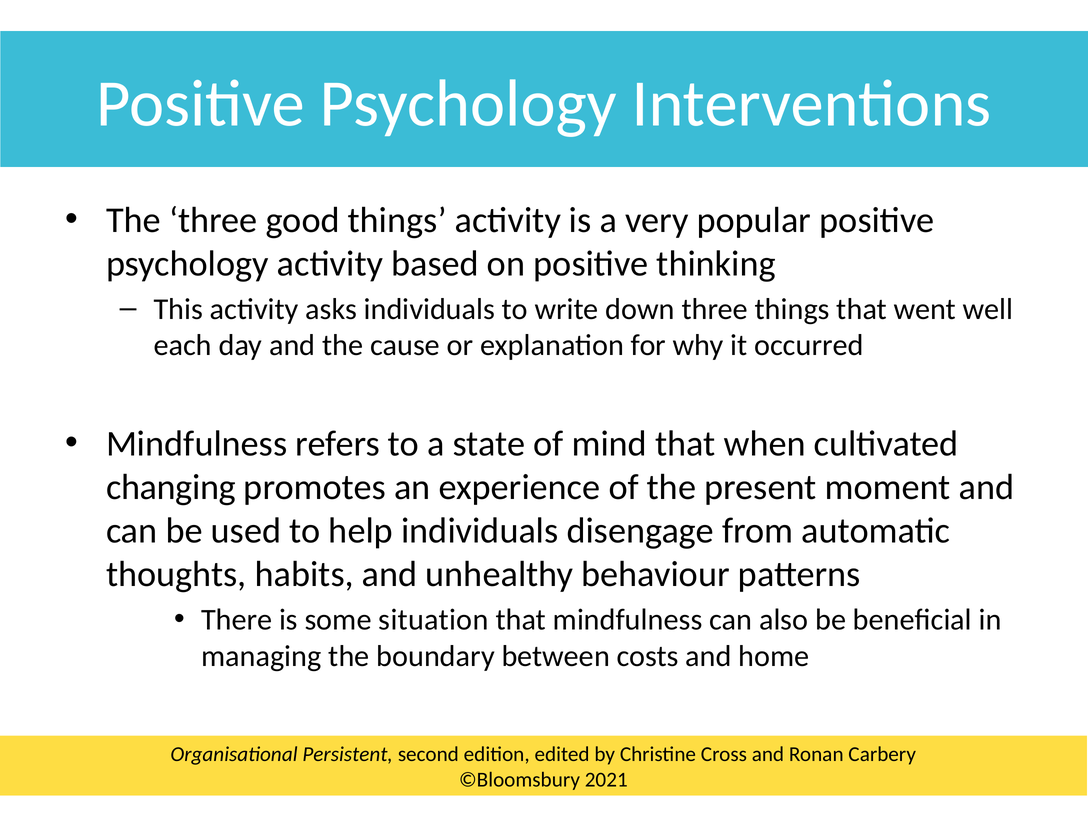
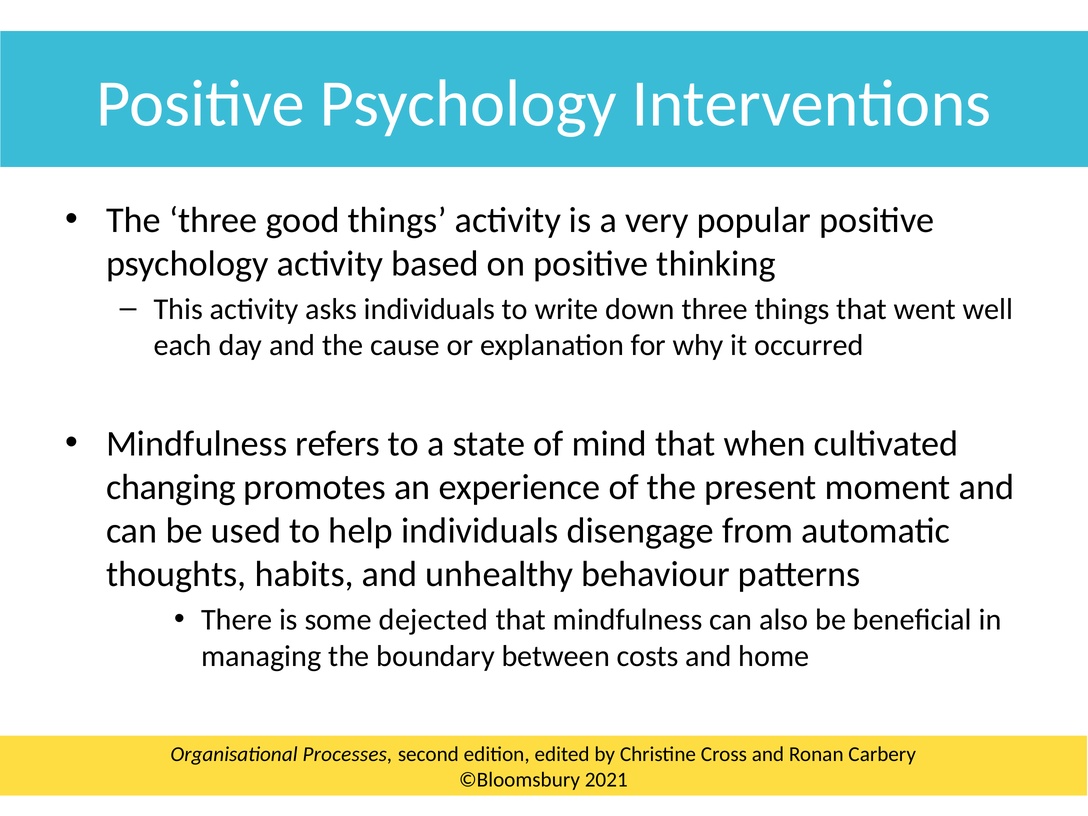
situation: situation -> dejected
Persistent: Persistent -> Processes
